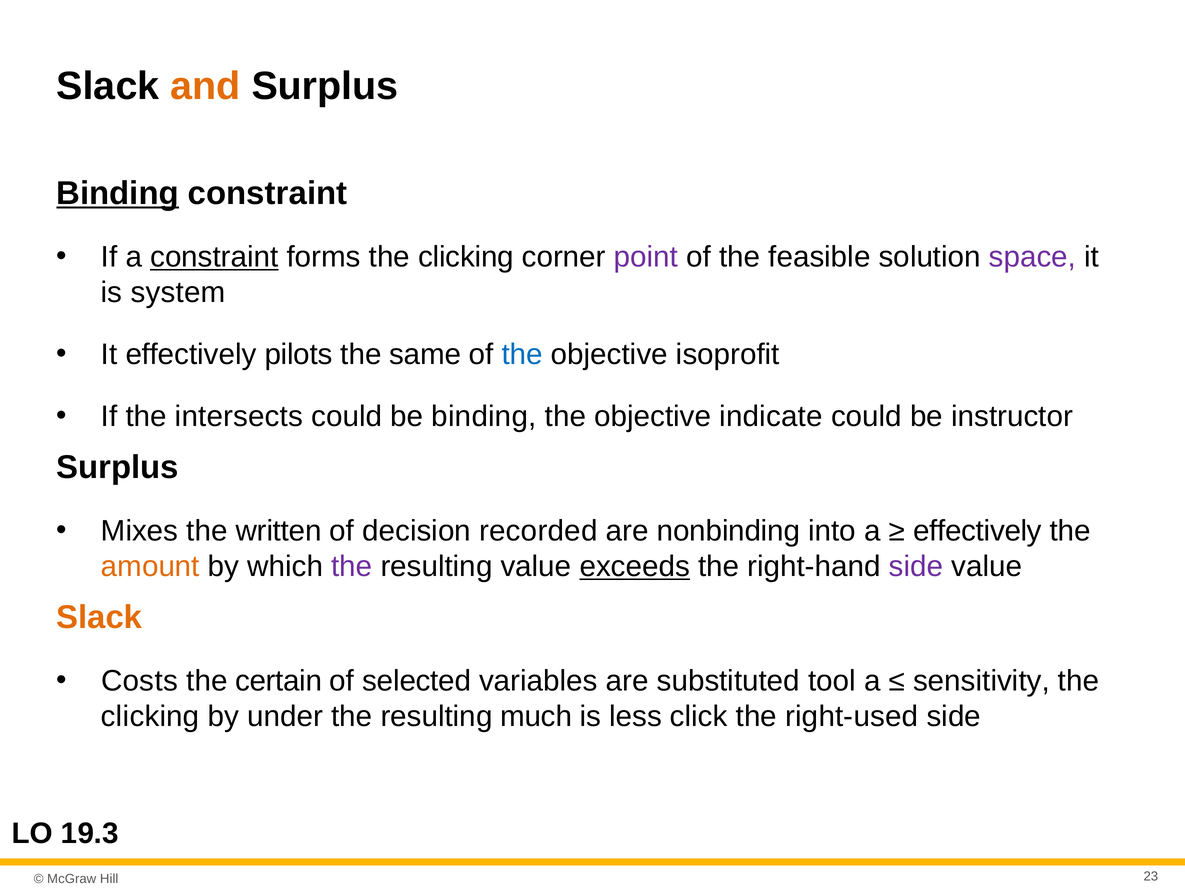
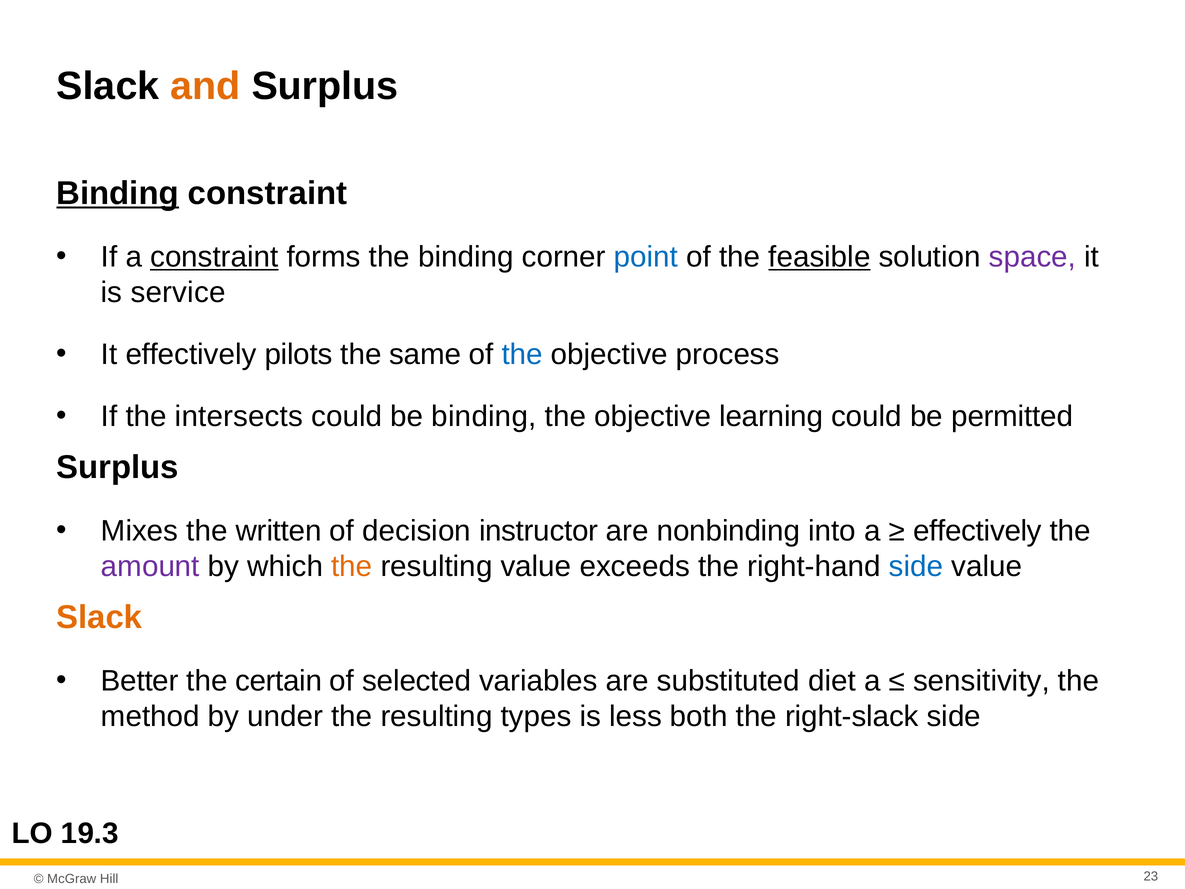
forms the clicking: clicking -> binding
point colour: purple -> blue
feasible underline: none -> present
system: system -> service
isoprofit: isoprofit -> process
indicate: indicate -> learning
instructor: instructor -> permitted
recorded: recorded -> instructor
amount colour: orange -> purple
the at (352, 566) colour: purple -> orange
exceeds underline: present -> none
side at (916, 566) colour: purple -> blue
Costs: Costs -> Better
tool: tool -> diet
clicking at (150, 716): clicking -> method
much: much -> types
click: click -> both
right-used: right-used -> right-slack
